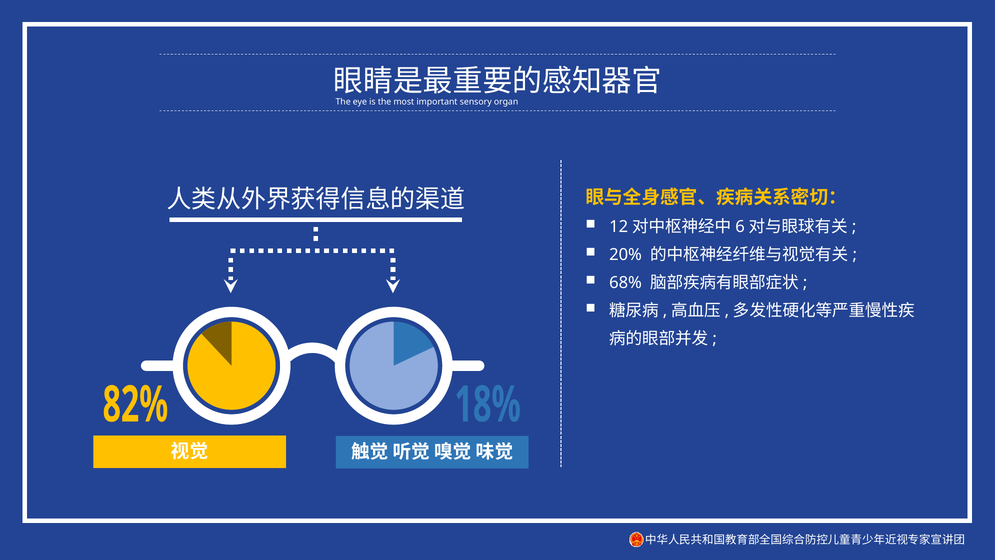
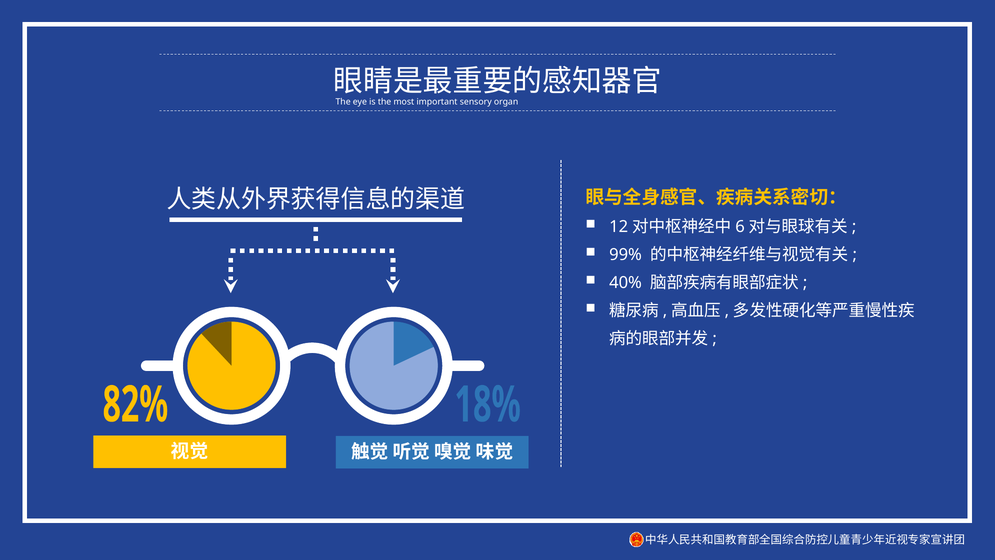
20%: 20% -> 99%
68%: 68% -> 40%
